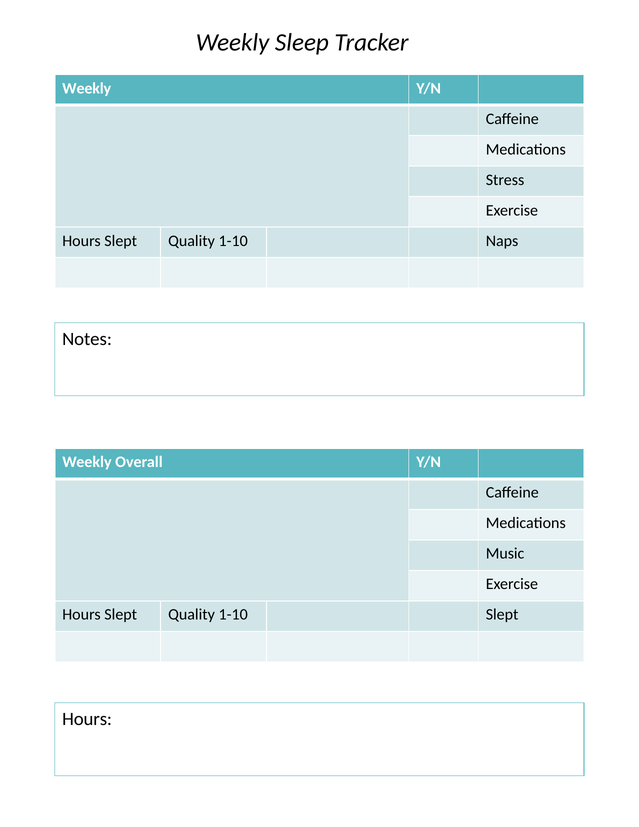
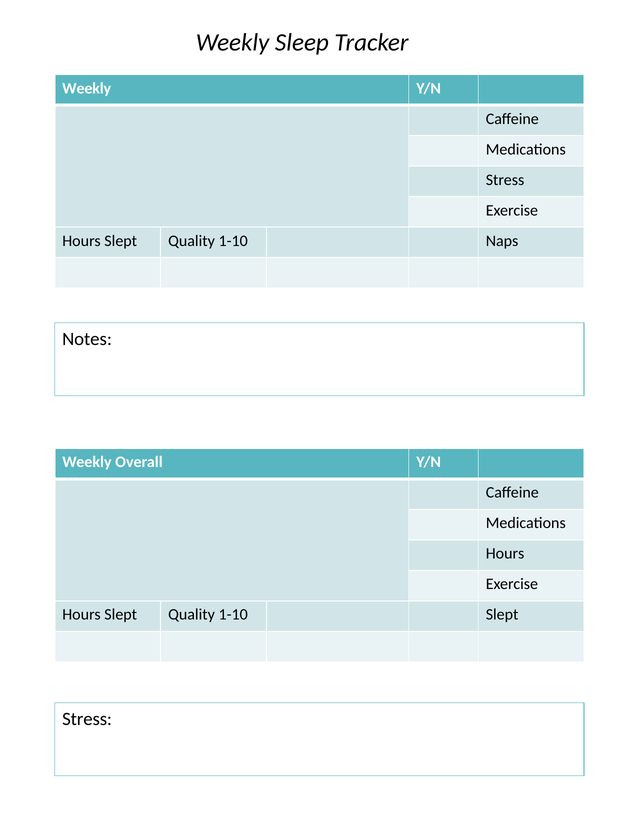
Music at (505, 554): Music -> Hours
Hours at (87, 719): Hours -> Stress
